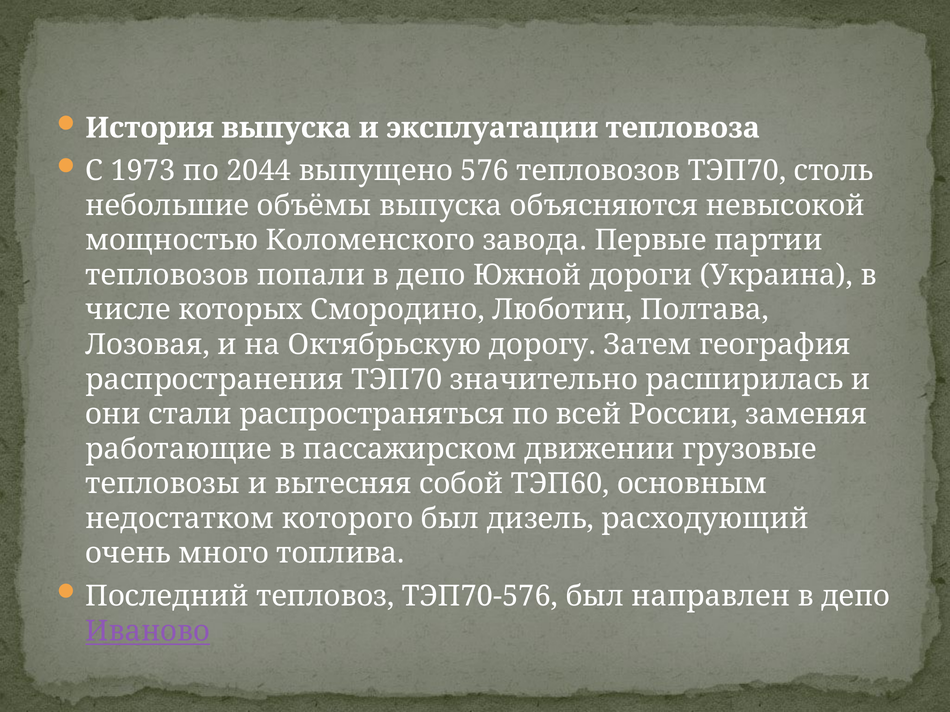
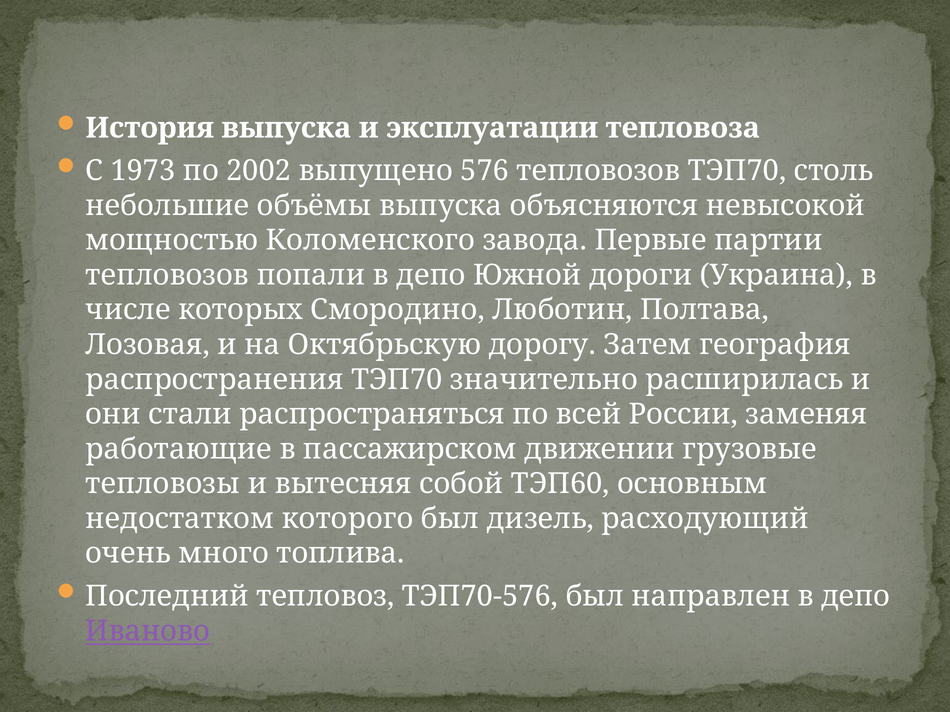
2044: 2044 -> 2002
